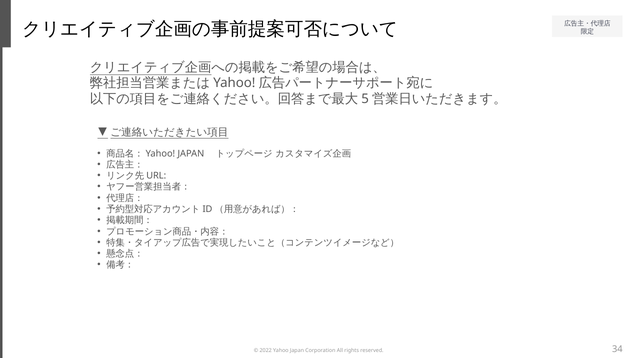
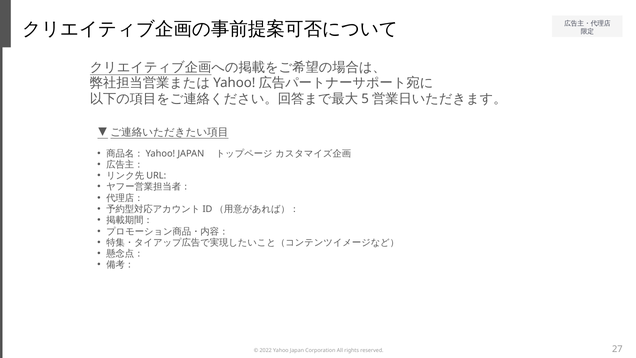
34: 34 -> 27
